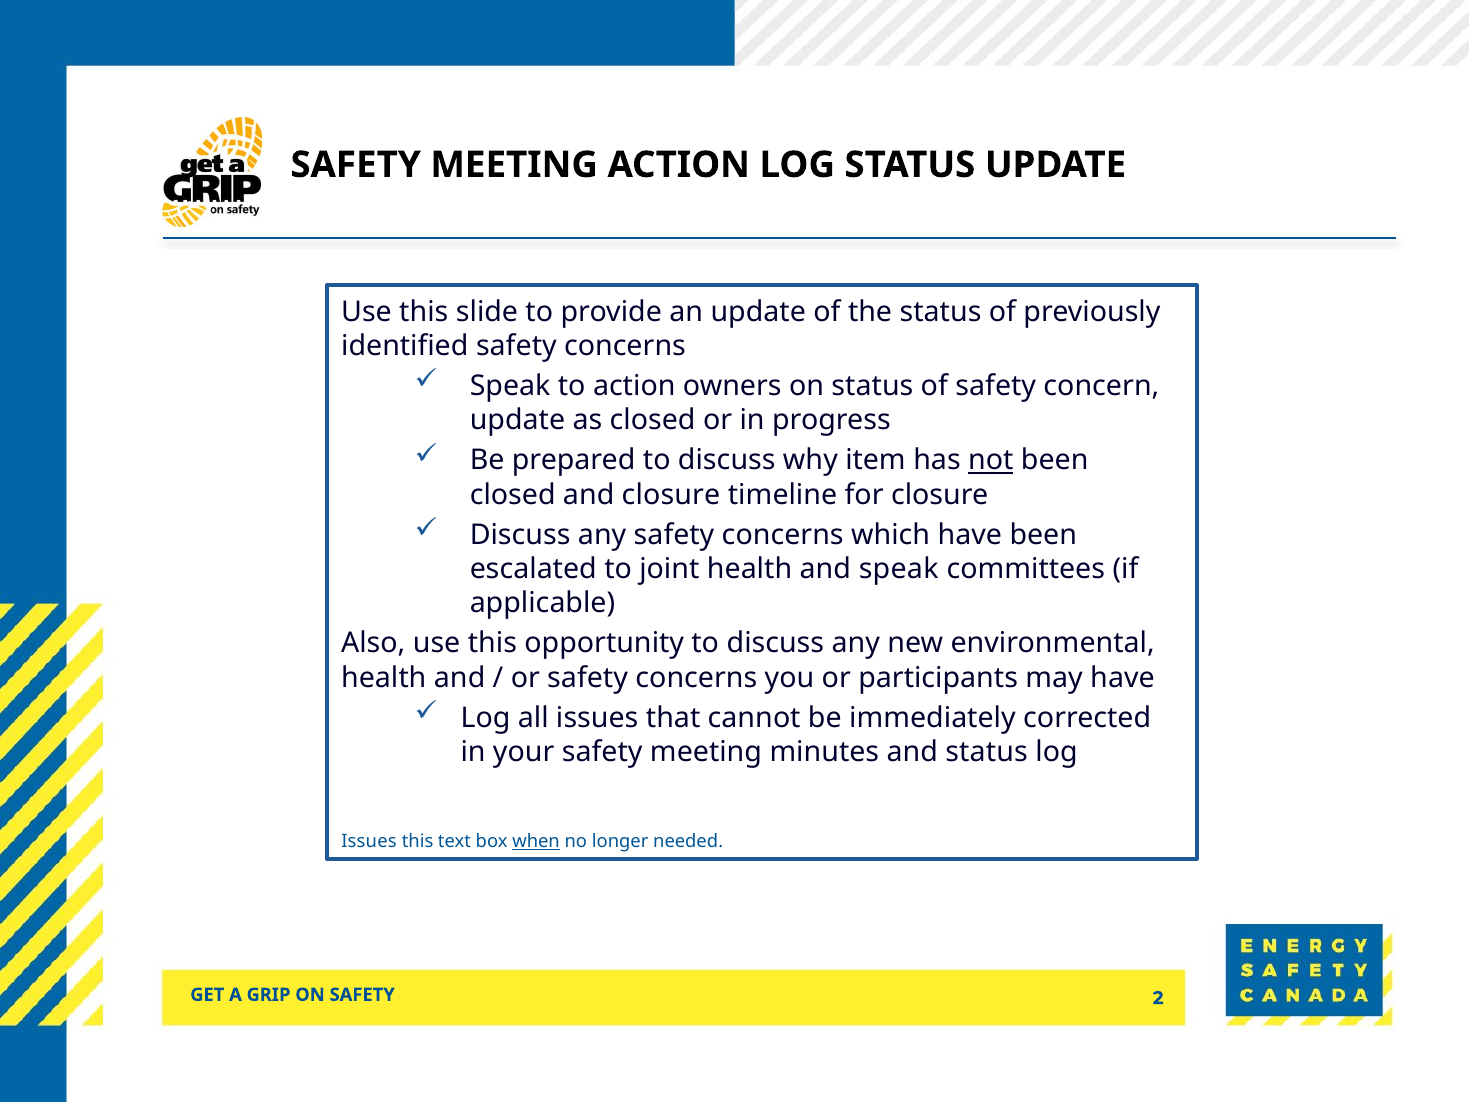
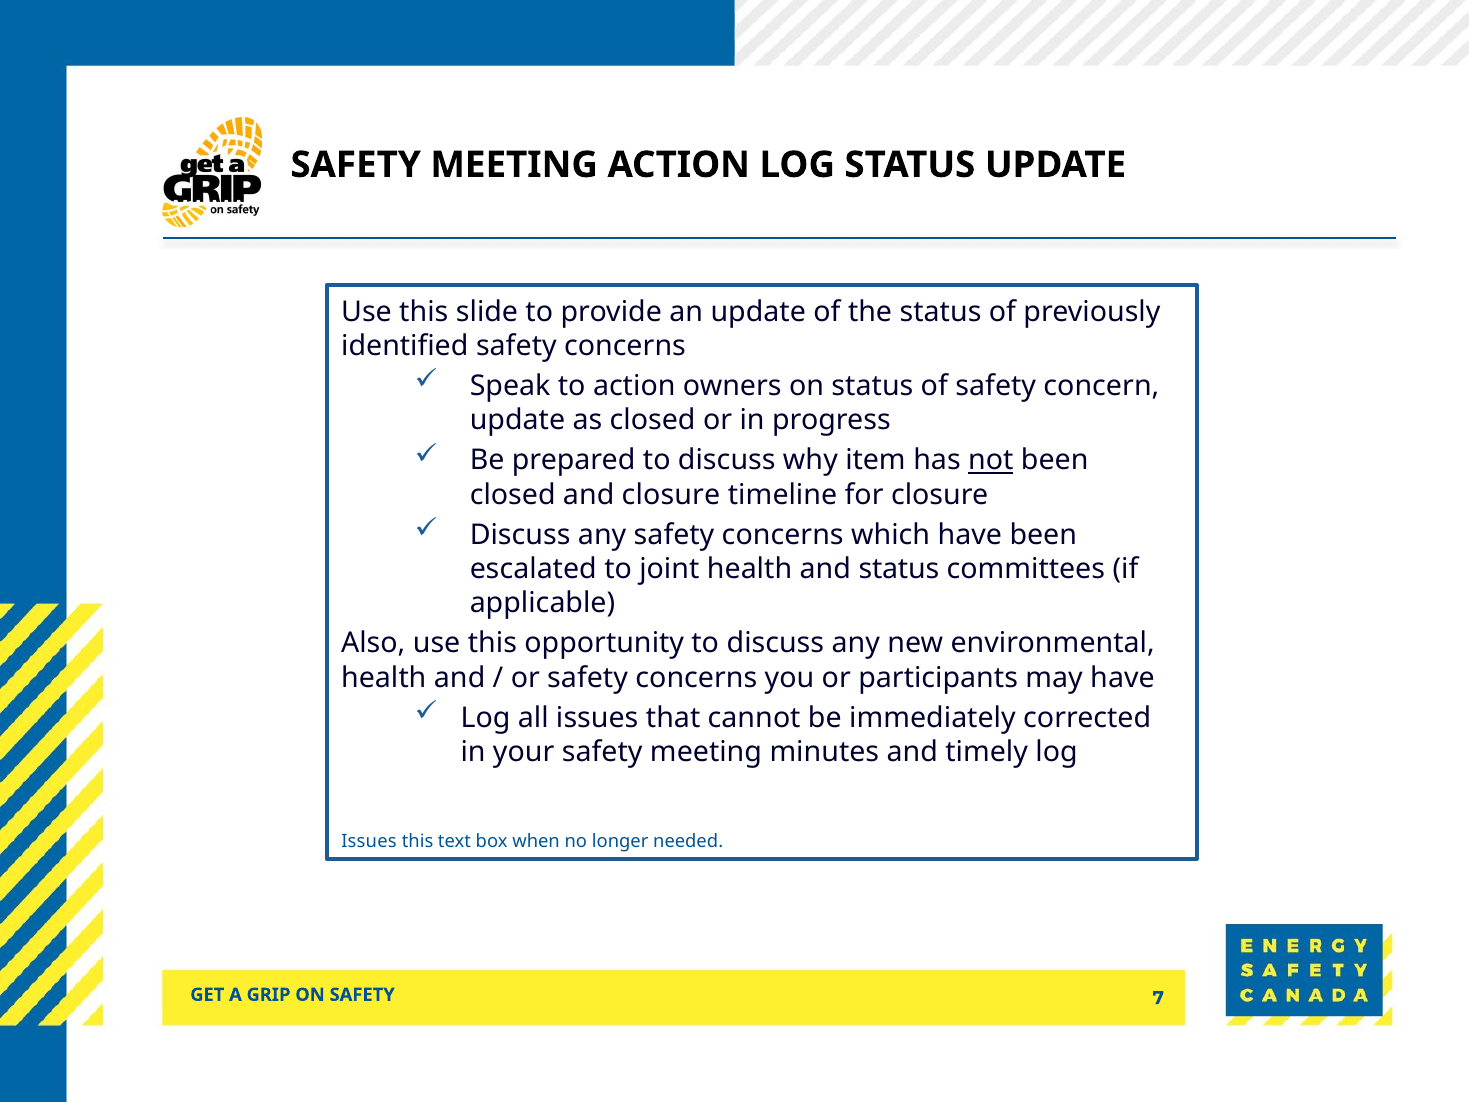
and speak: speak -> status
and status: status -> timely
when underline: present -> none
2: 2 -> 7
